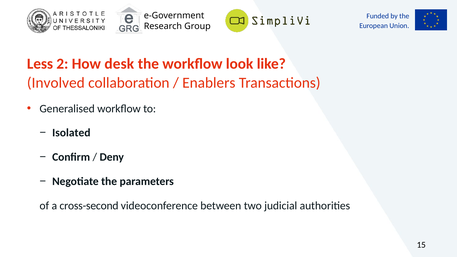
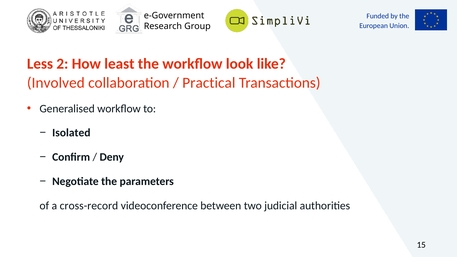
desk: desk -> least
Enablers: Enablers -> Practical
cross-second: cross-second -> cross-record
